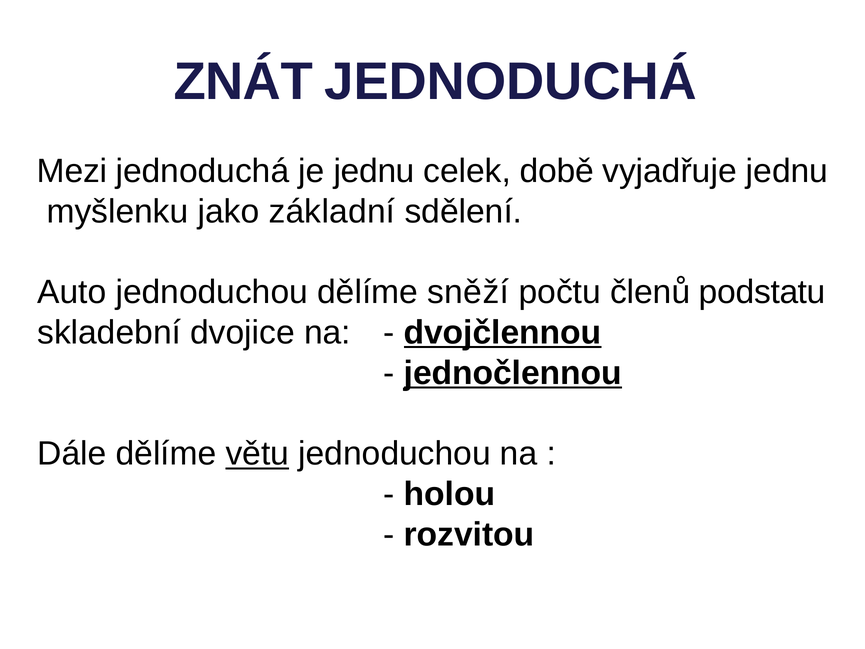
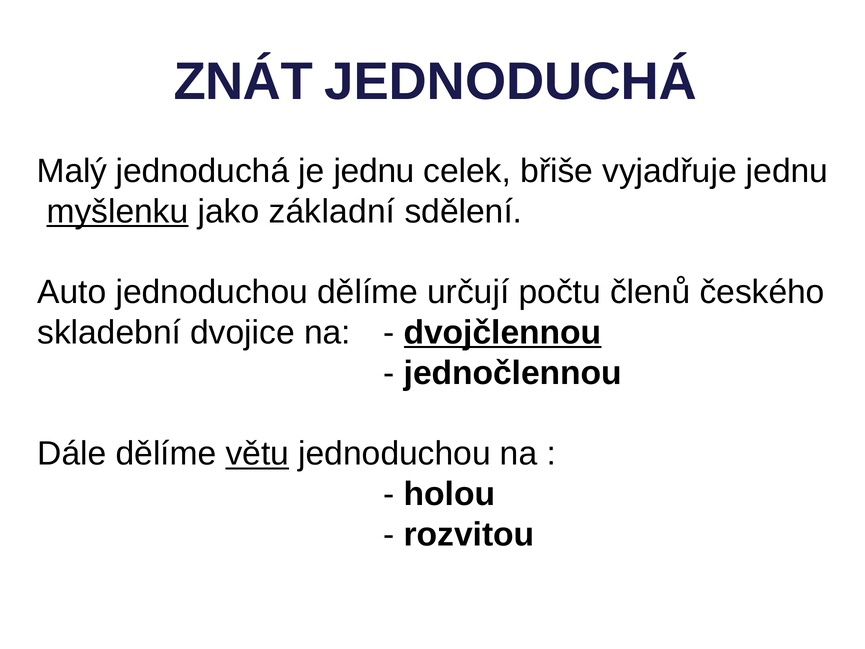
Mezi: Mezi -> Malý
době: době -> břiše
myšlenku underline: none -> present
sněží: sněží -> určují
podstatu: podstatu -> českého
jednočlennou underline: present -> none
